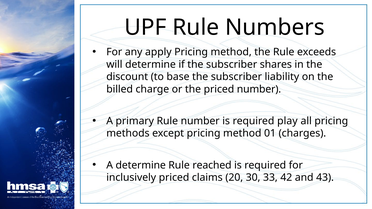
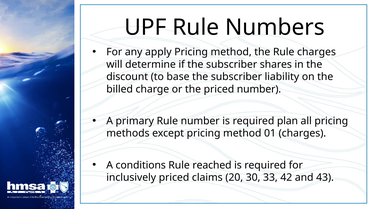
Rule exceeds: exceeds -> charges
play: play -> plan
A determine: determine -> conditions
